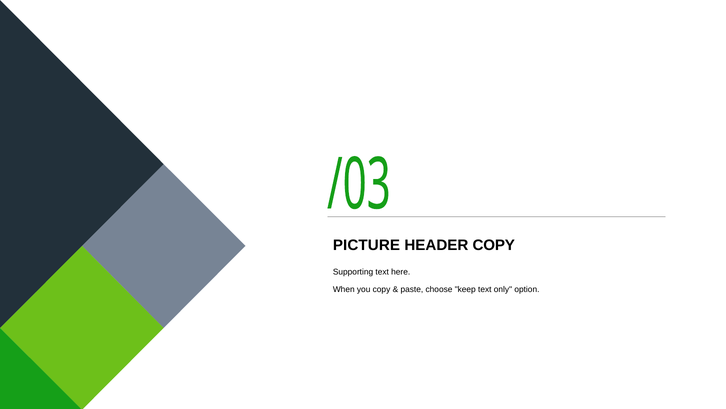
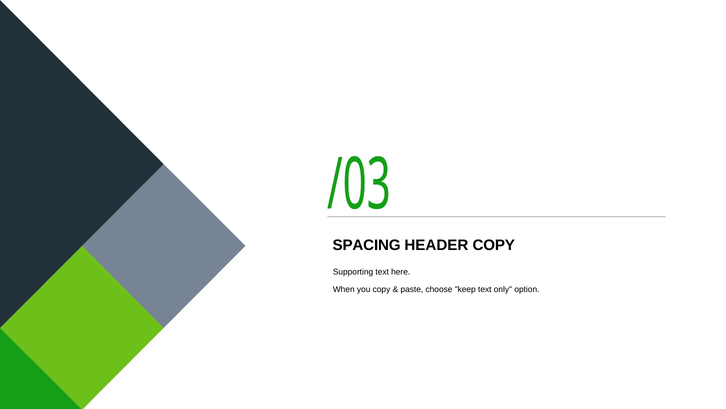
PICTURE: PICTURE -> SPACING
